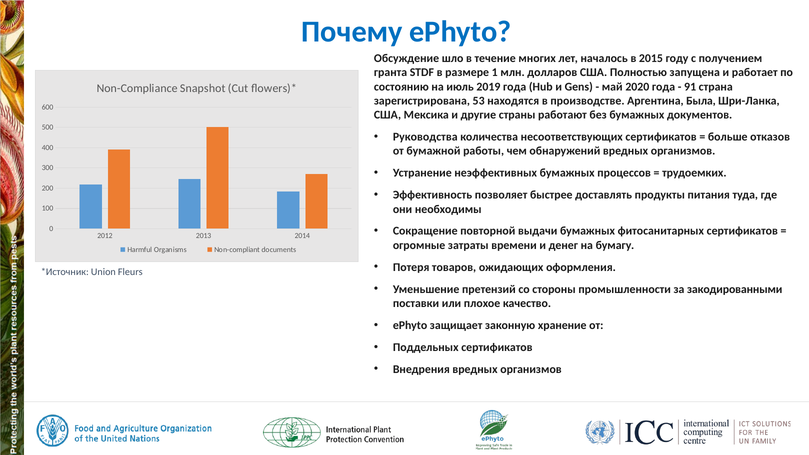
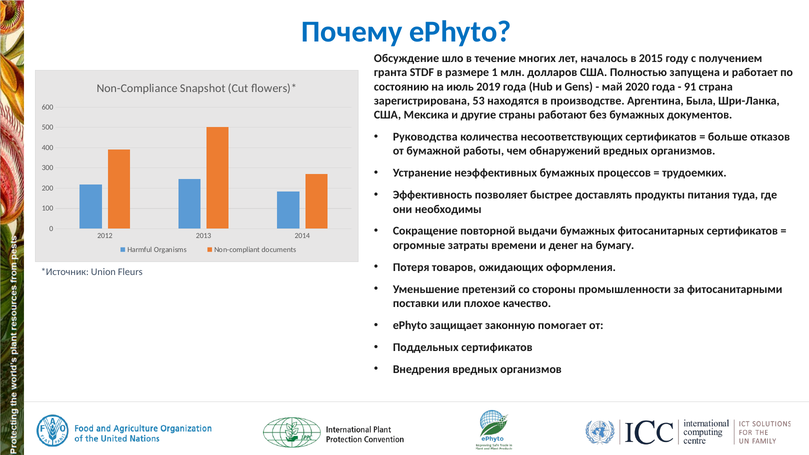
закодированными: закодированными -> фитосанитарными
хранение: хранение -> помогает
